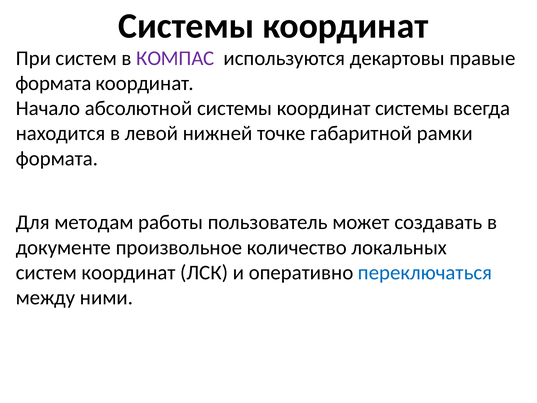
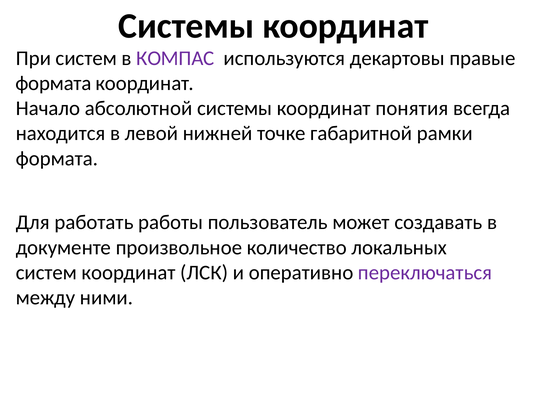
координат системы: системы -> понятия
методам: методам -> работать
переключаться colour: blue -> purple
